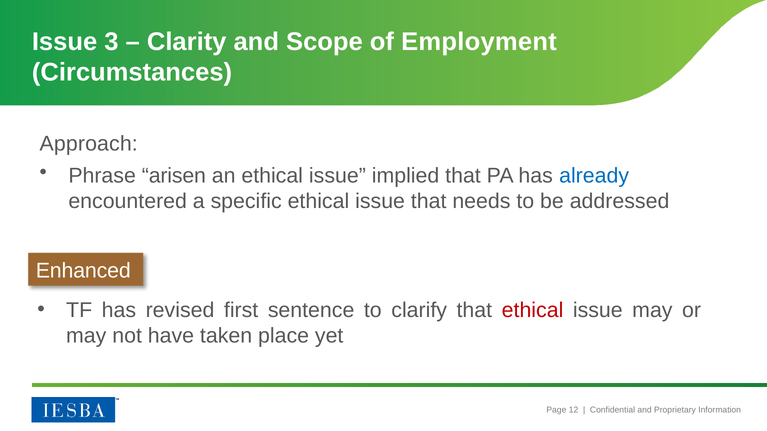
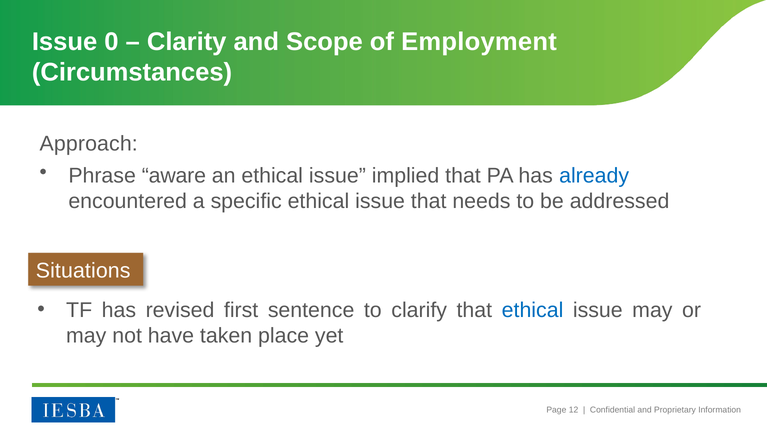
3: 3 -> 0
arisen: arisen -> aware
Enhanced: Enhanced -> Situations
ethical at (533, 310) colour: red -> blue
